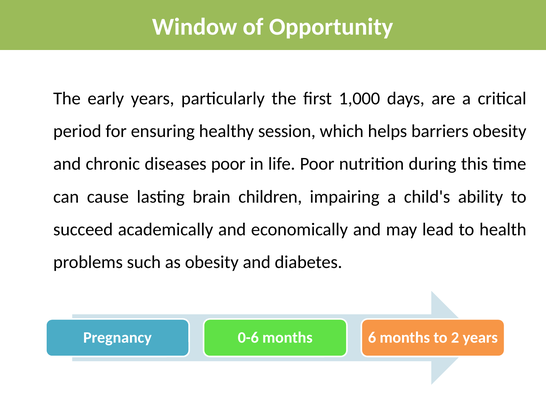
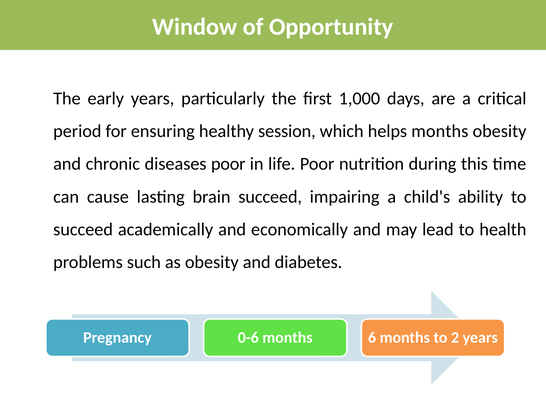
helps barriers: barriers -> months
brain children: children -> succeed
